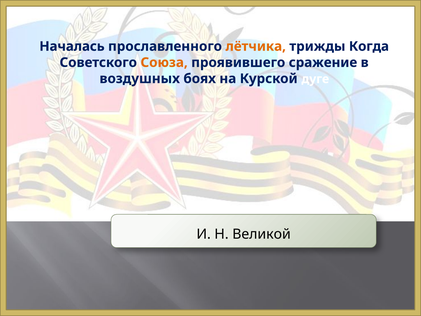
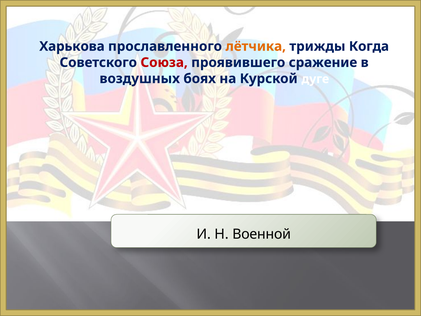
Началась: Началась -> Харькова
Союза colour: orange -> red
Великой: Великой -> Военной
